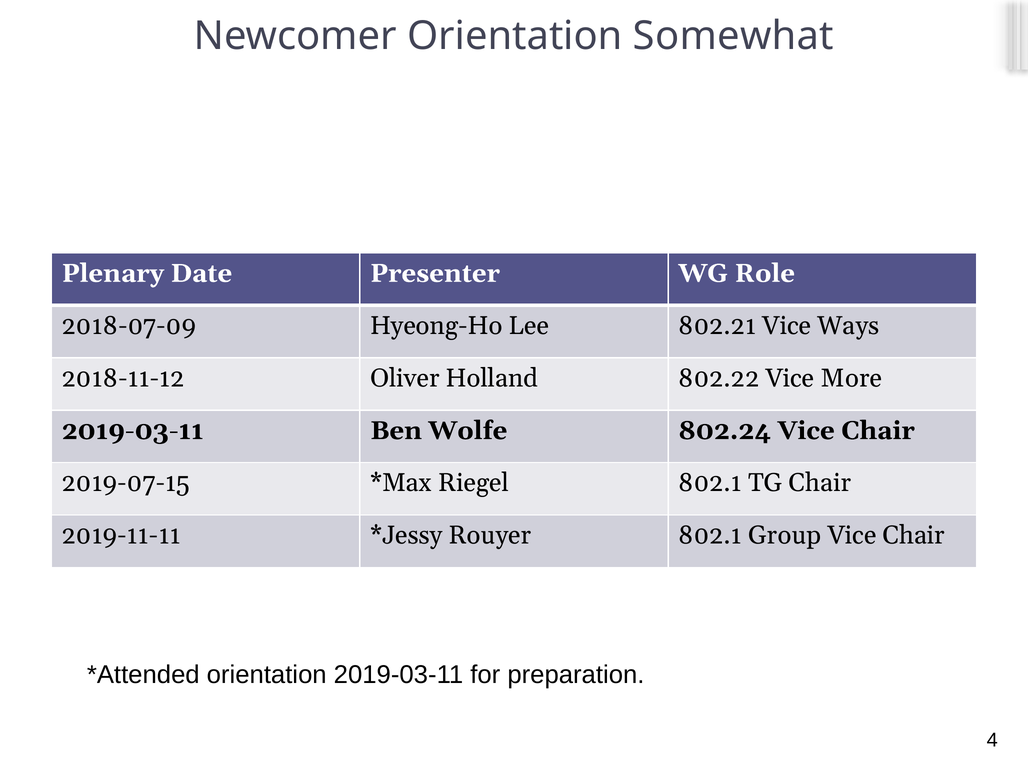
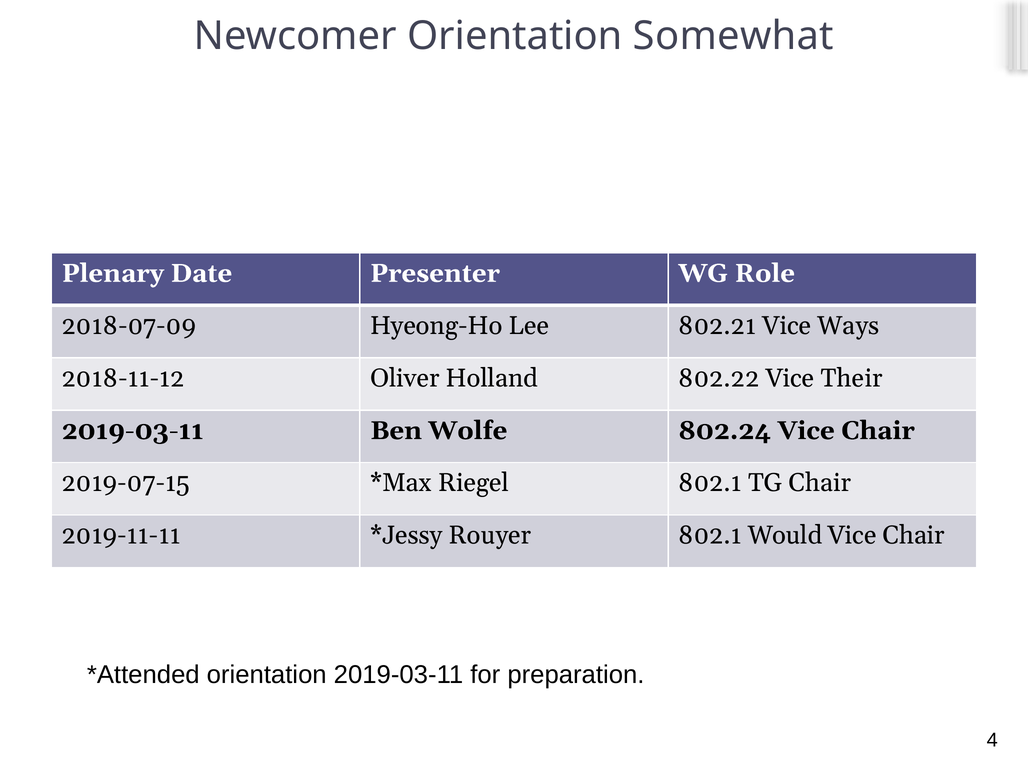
More: More -> Their
Group: Group -> Would
